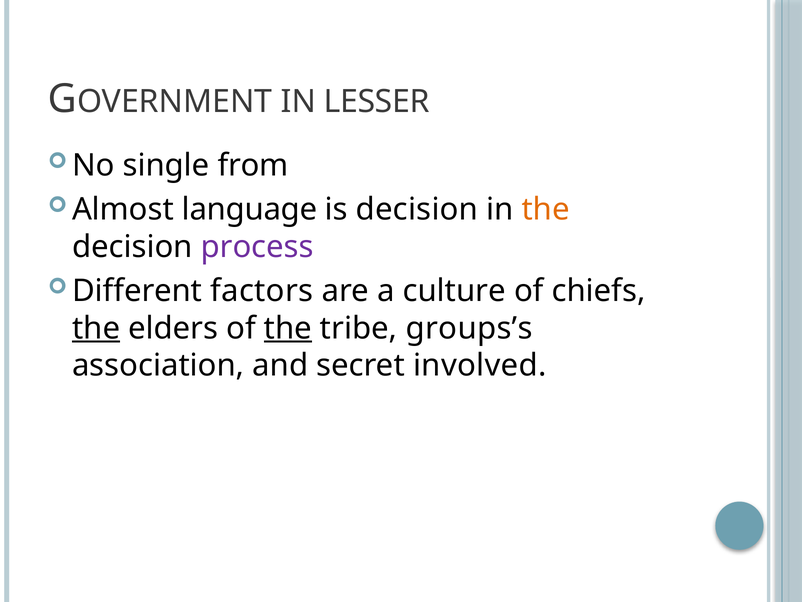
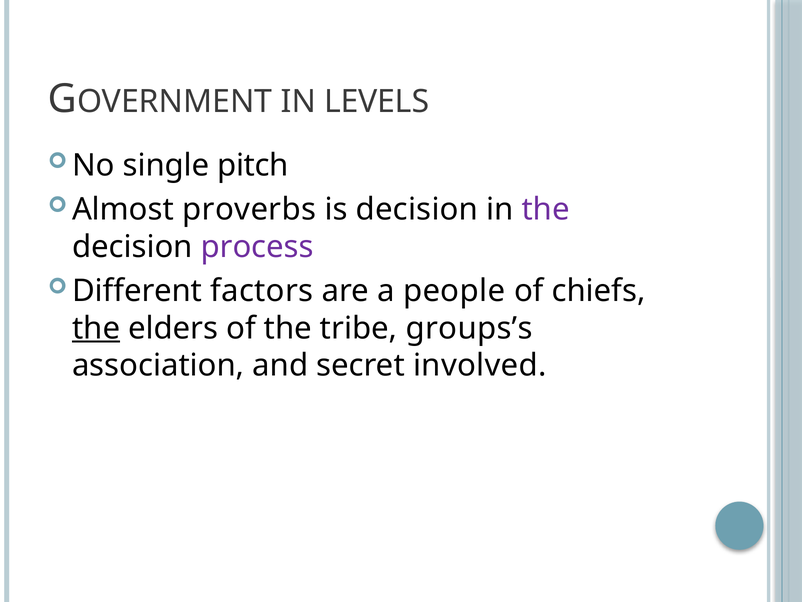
LESSER: LESSER -> LEVELS
from: from -> pitch
language: language -> proverbs
the at (546, 209) colour: orange -> purple
culture: culture -> people
the at (288, 328) underline: present -> none
